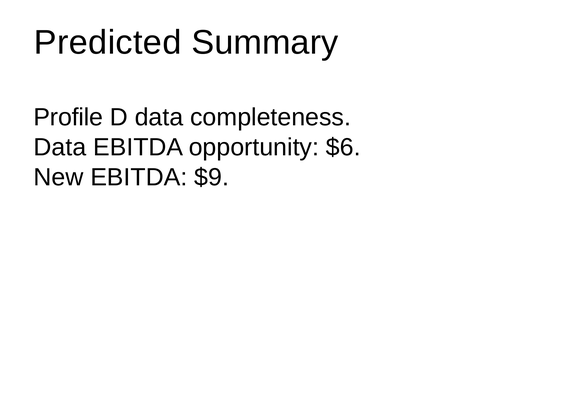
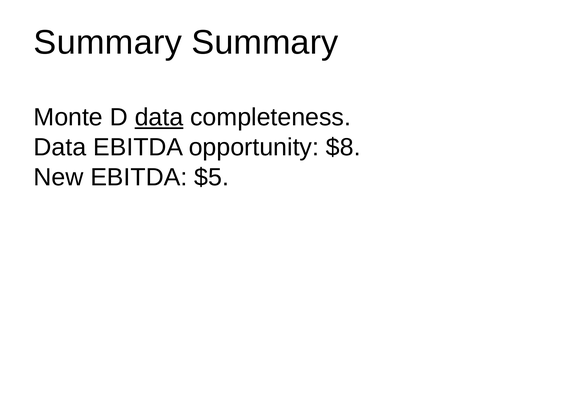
Predicted at (108, 43): Predicted -> Summary
Profile: Profile -> Monte
data at (159, 118) underline: none -> present
$6: $6 -> $8
$9: $9 -> $5
